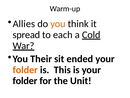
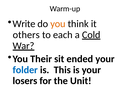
Allies: Allies -> Write
spread: spread -> others
folder at (25, 70) colour: orange -> blue
folder at (25, 80): folder -> losers
